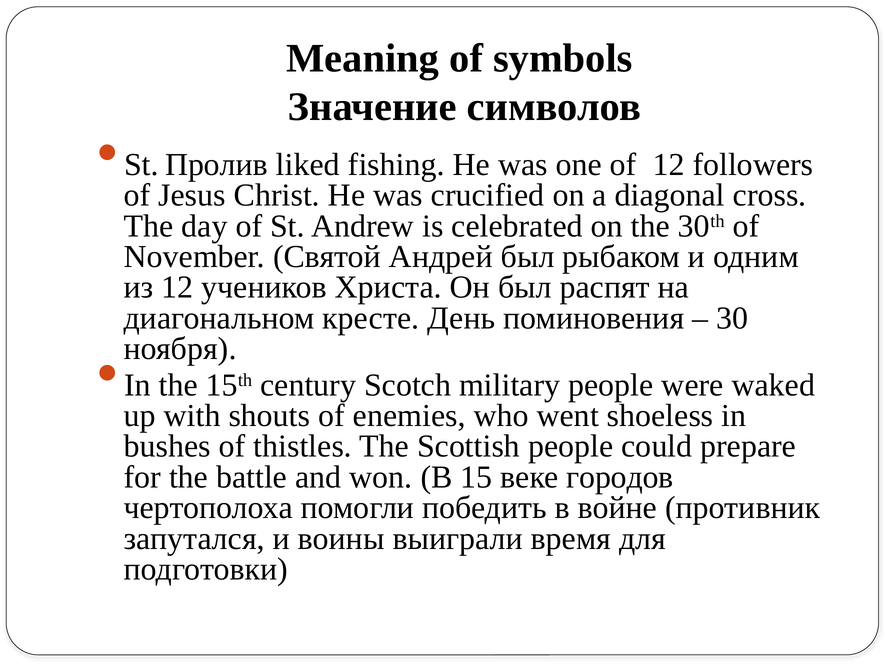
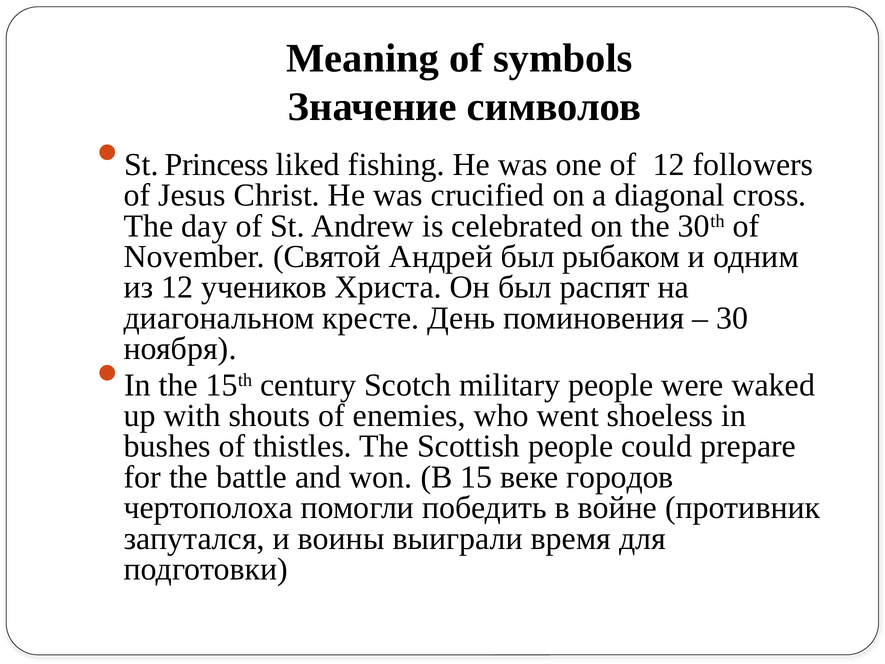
Пролив: Пролив -> Princess
